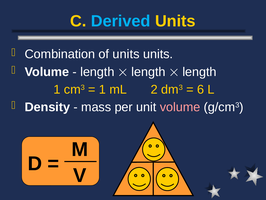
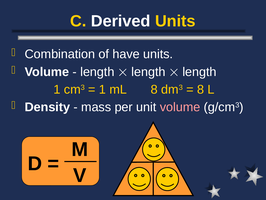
Derived colour: light blue -> white
of units: units -> have
mL 2: 2 -> 8
6 at (200, 89): 6 -> 8
